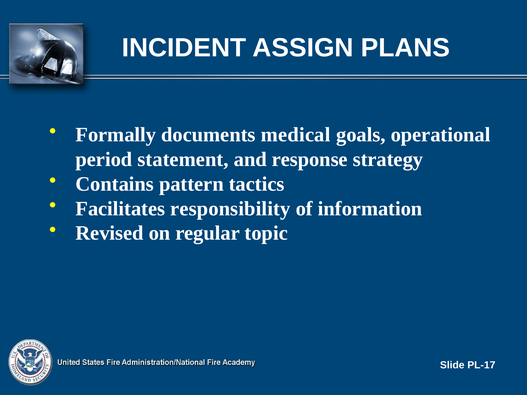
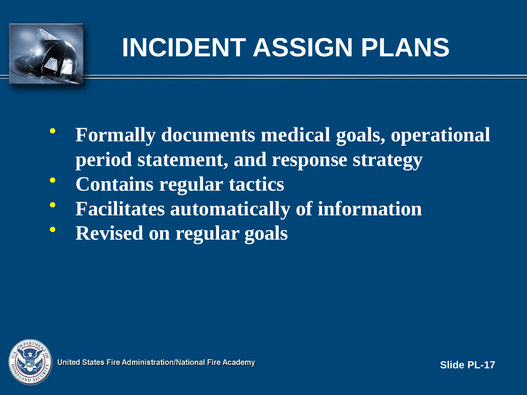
Contains pattern: pattern -> regular
responsibility: responsibility -> automatically
regular topic: topic -> goals
